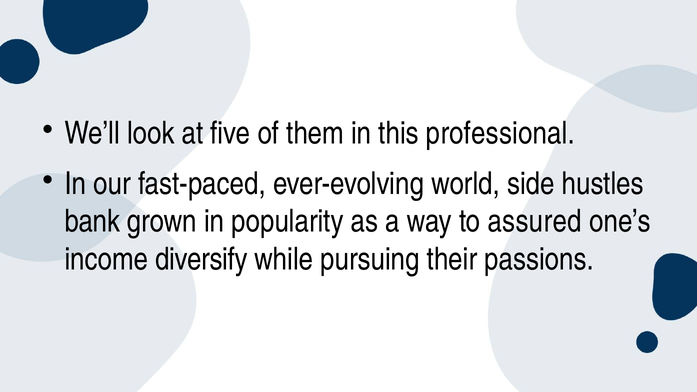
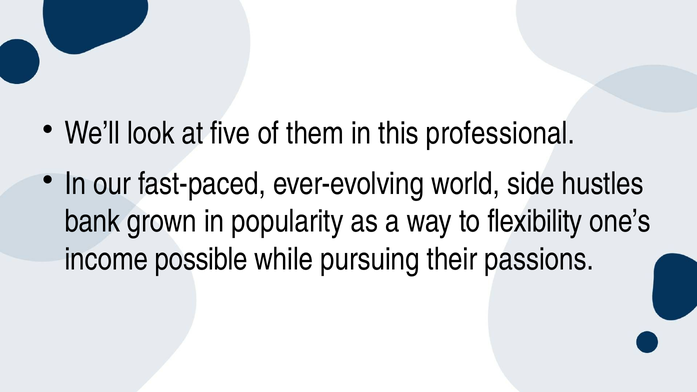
assured: assured -> flexibility
diversify: diversify -> possible
